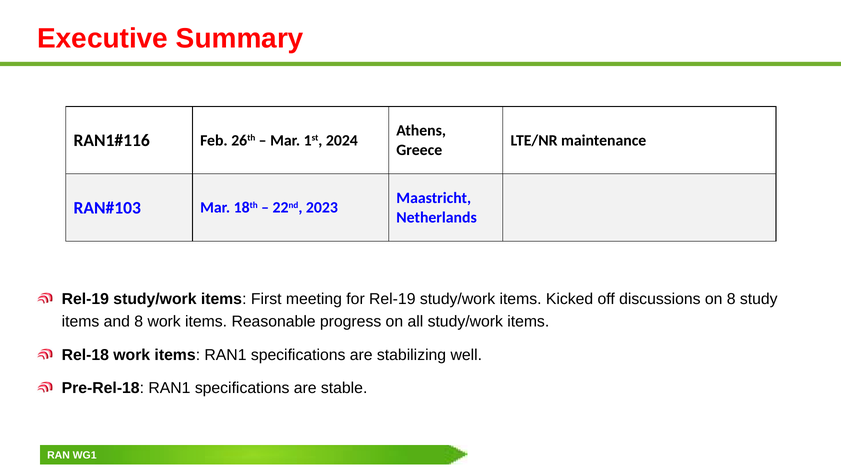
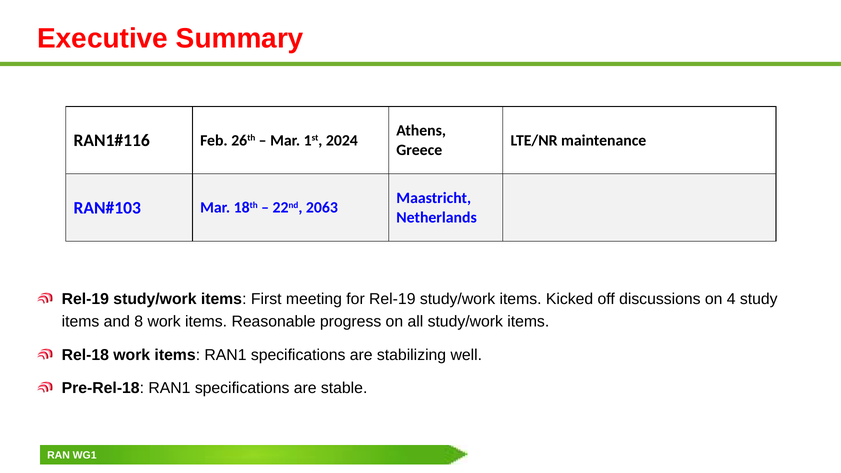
2023: 2023 -> 2063
on 8: 8 -> 4
